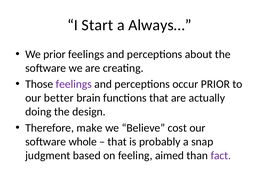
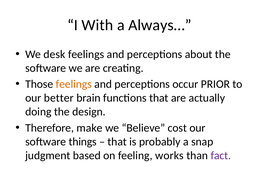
Start: Start -> With
We prior: prior -> desk
feelings at (74, 84) colour: purple -> orange
whole: whole -> things
aimed: aimed -> works
